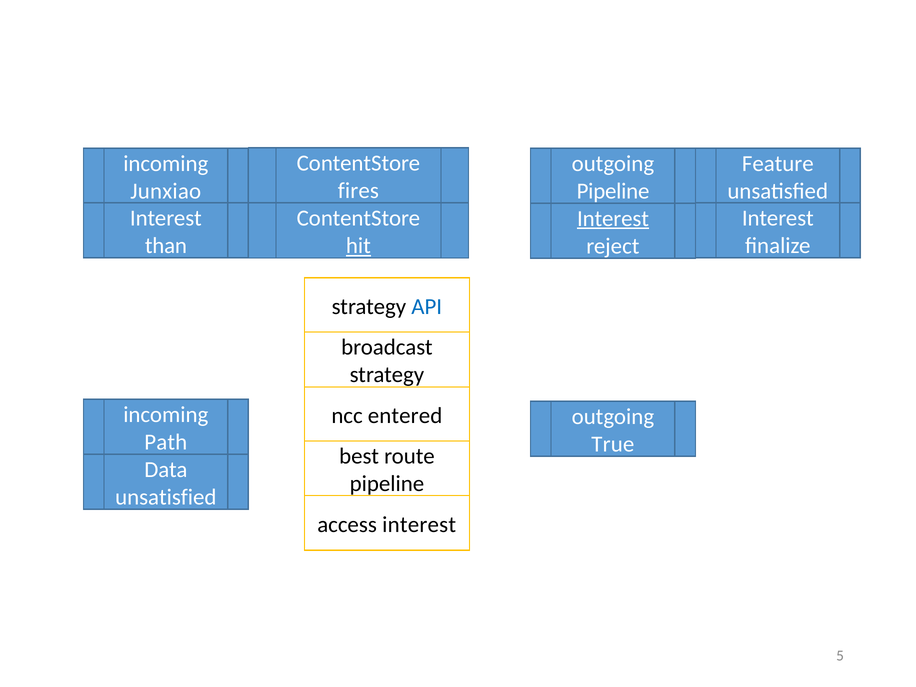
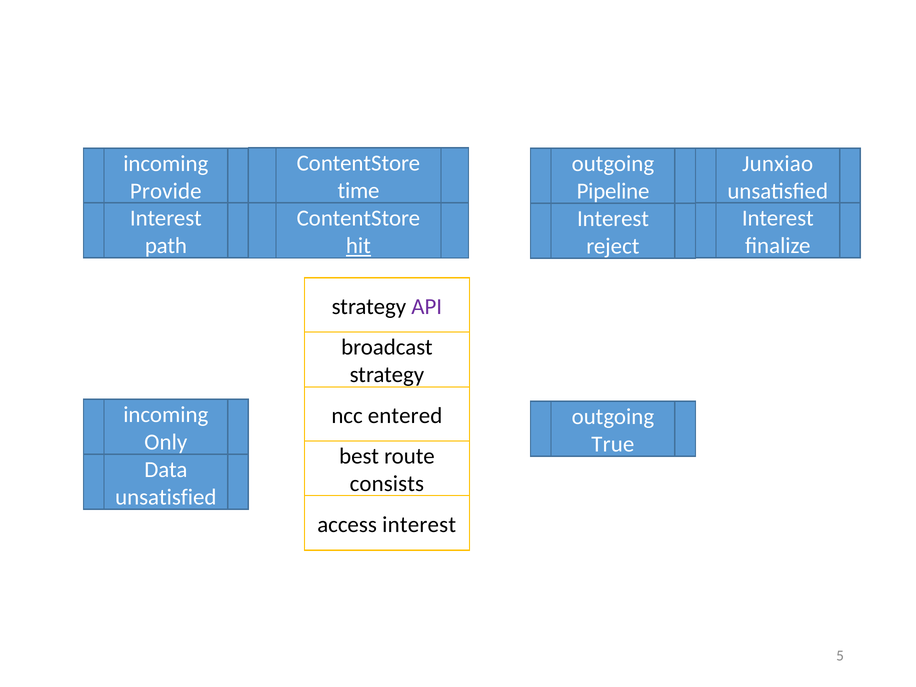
Feature: Feature -> Junxiao
fires: fires -> time
Junxiao: Junxiao -> Provide
Interest at (613, 219) underline: present -> none
than: than -> path
API colour: blue -> purple
Path: Path -> Only
pipeline at (387, 484): pipeline -> consists
